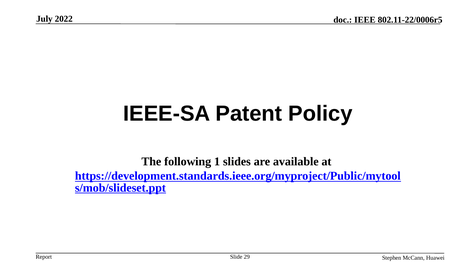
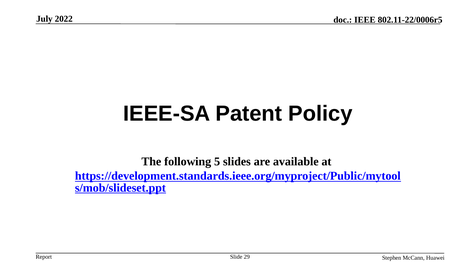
1: 1 -> 5
